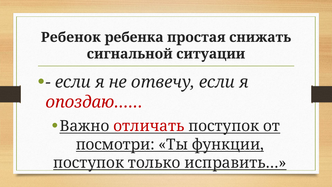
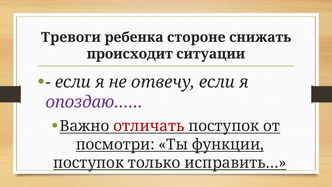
Ребенок: Ребенок -> Тревоги
простая: простая -> стороне
сигнальной: сигнальной -> происходит
опоздаю…… colour: red -> purple
